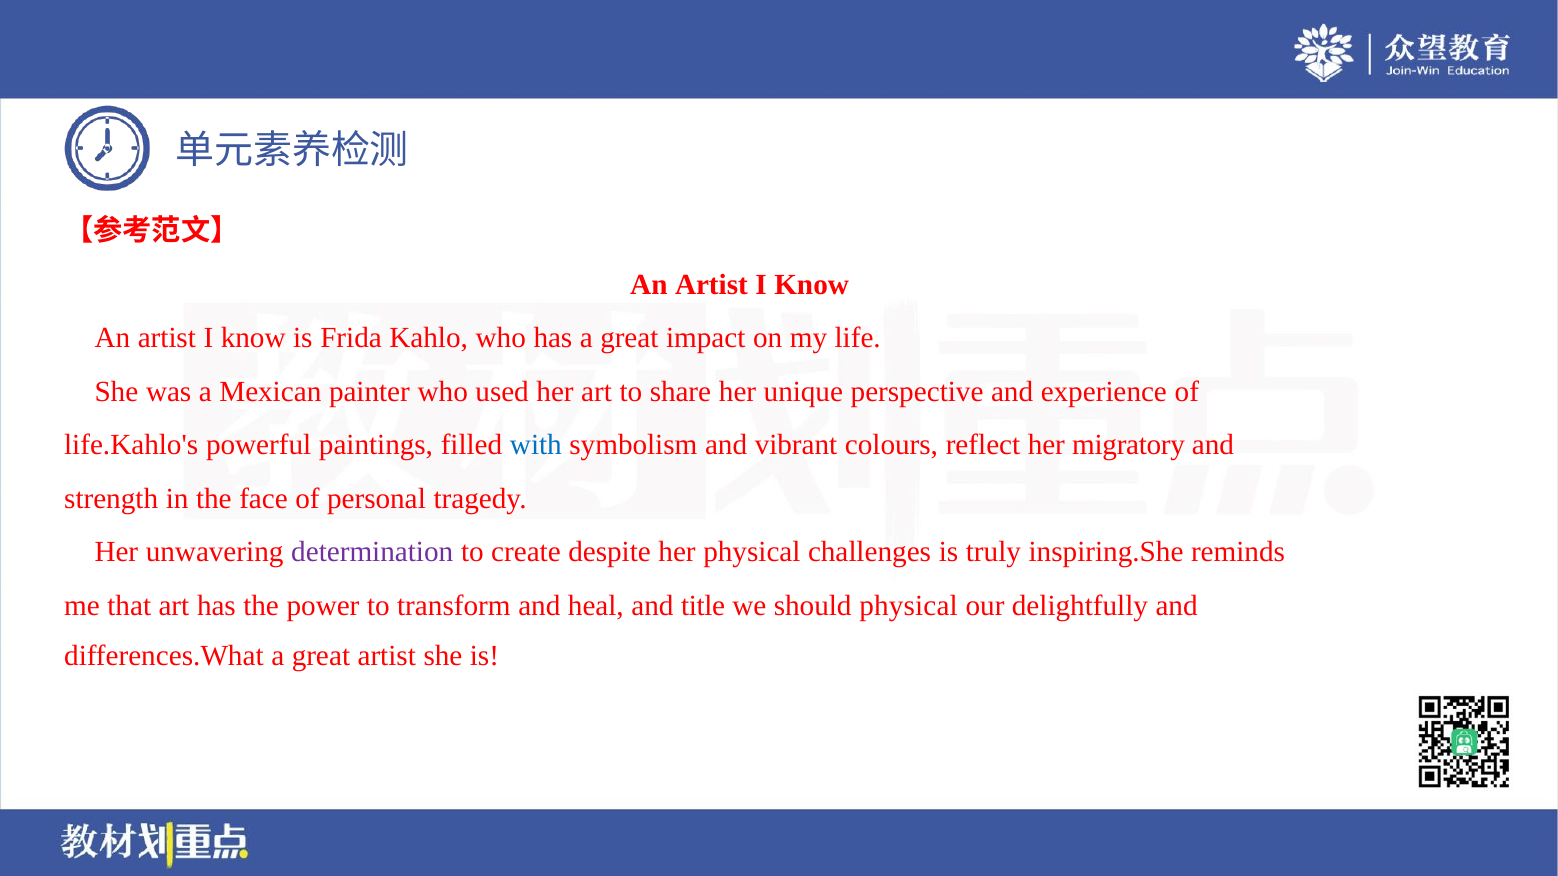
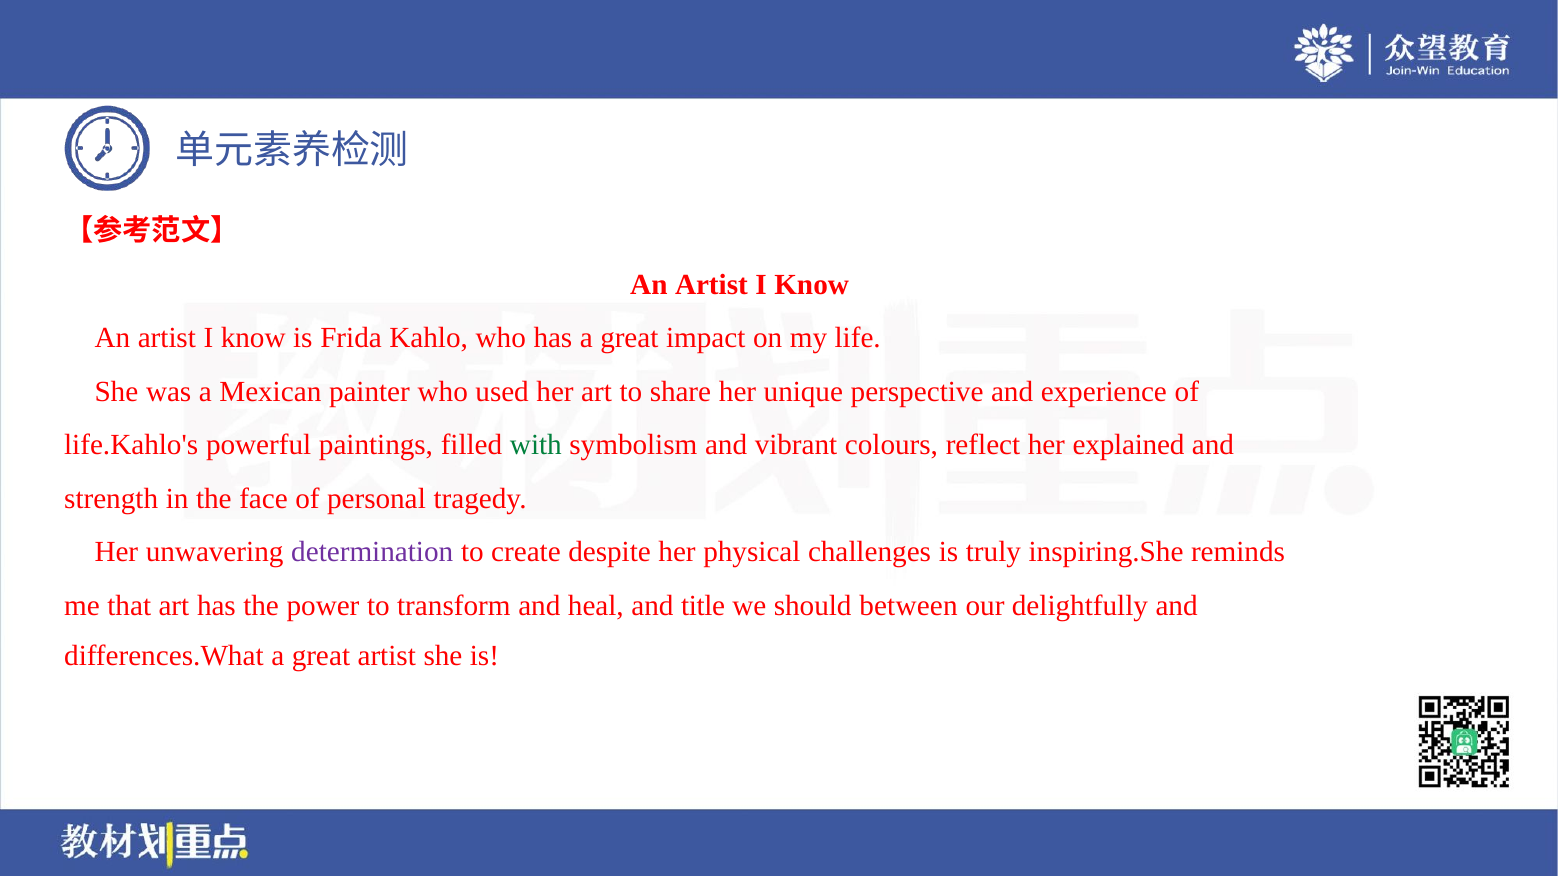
with colour: blue -> green
migratory: migratory -> explained
should physical: physical -> between
